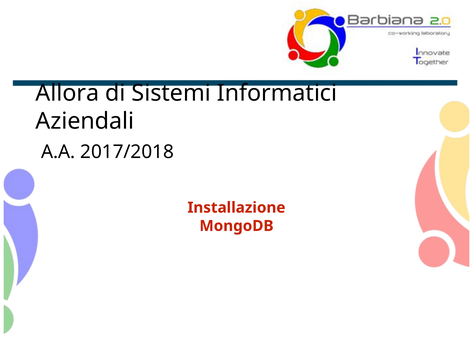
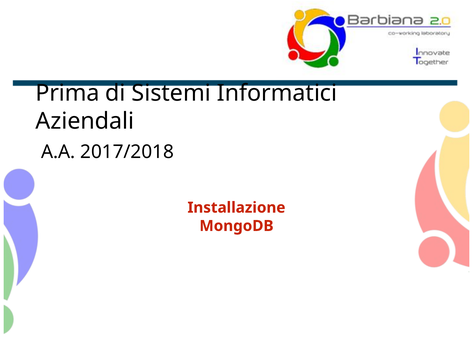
Allora: Allora -> Prima
